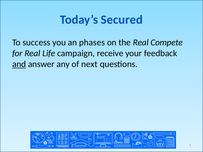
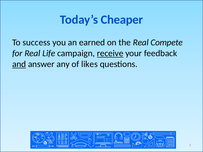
Secured: Secured -> Cheaper
phases: phases -> earned
receive underline: none -> present
next: next -> likes
